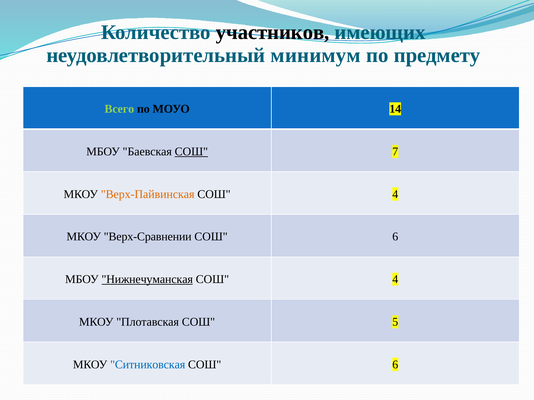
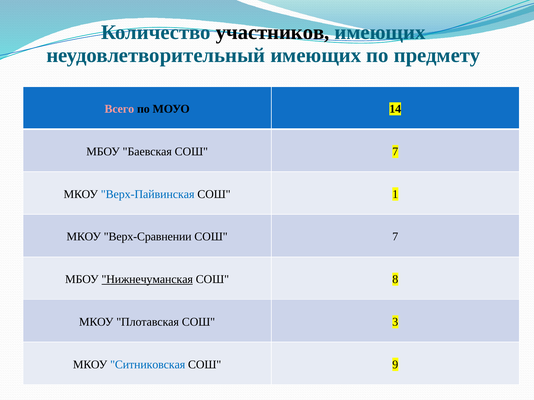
неудовлетворительный минимум: минимум -> имеющих
Всего colour: light green -> pink
СОШ at (191, 152) underline: present -> none
Верх-Пайвинская colour: orange -> blue
4 at (395, 194): 4 -> 1
6 at (395, 237): 6 -> 7
4 at (395, 280): 4 -> 8
5: 5 -> 3
6 at (395, 365): 6 -> 9
